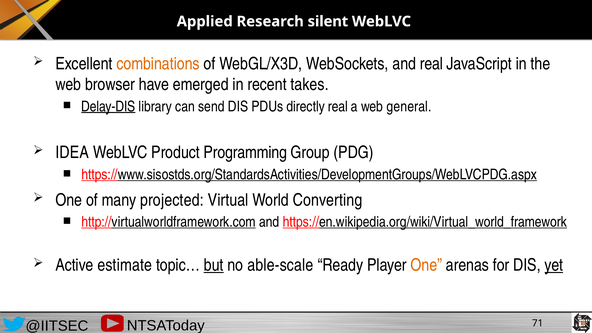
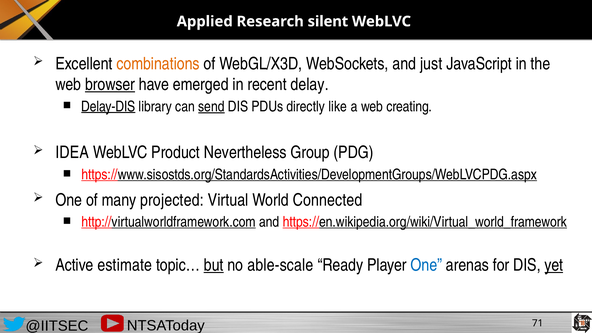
and real: real -> just
browser underline: none -> present
takes: takes -> delay
send underline: none -> present
directly real: real -> like
general: general -> creating
Programming: Programming -> Nevertheless
Converting: Converting -> Connected
One at (426, 265) colour: orange -> blue
